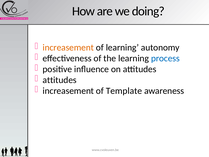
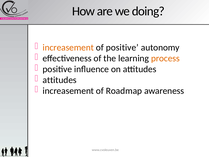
of learning: learning -> positive
process colour: blue -> orange
Template: Template -> Roadmap
